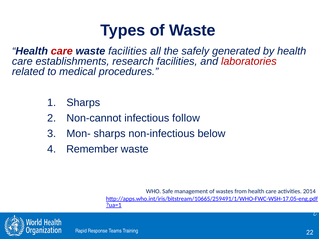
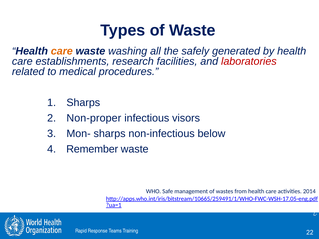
care at (62, 51) colour: red -> orange
waste facilities: facilities -> washing
Non-cannot: Non-cannot -> Non-proper
follow: follow -> visors
